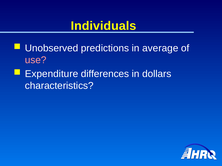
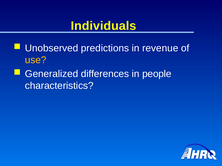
average: average -> revenue
use colour: pink -> yellow
Expenditure: Expenditure -> Generalized
dollars: dollars -> people
